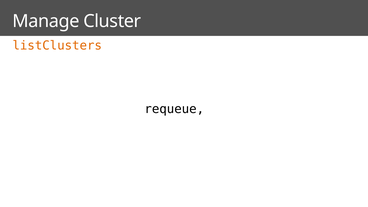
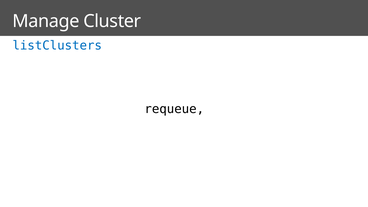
listClusters colour: orange -> blue
